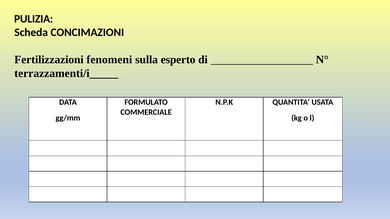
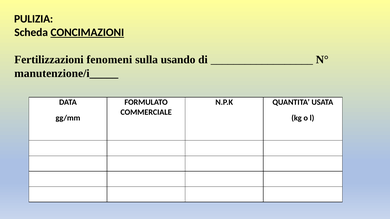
CONCIMAZIONI underline: none -> present
esperto: esperto -> usando
terrazzamenti/i_____: terrazzamenti/i_____ -> manutenzione/i_____
